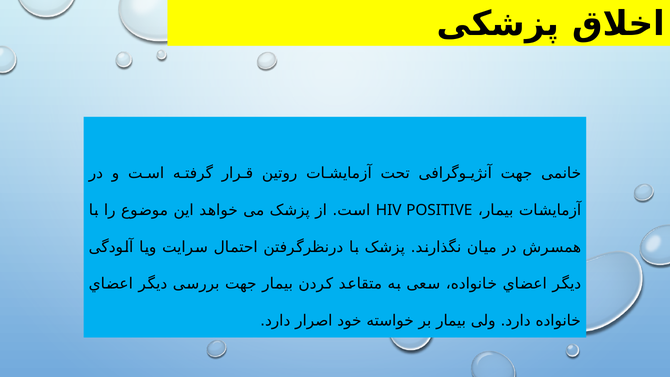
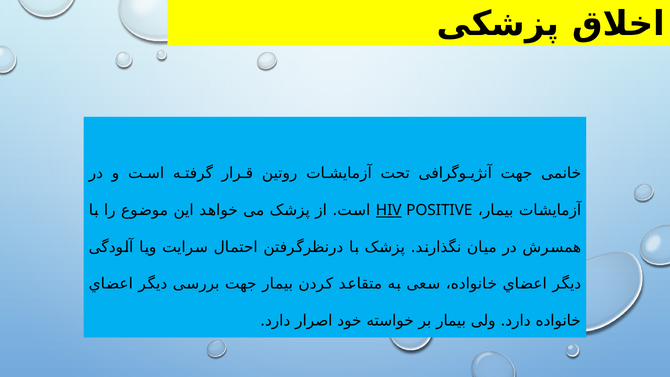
HIV underline: none -> present
